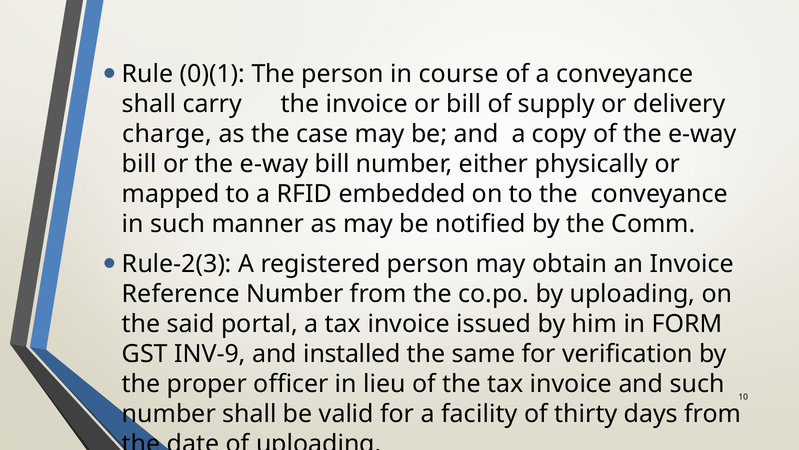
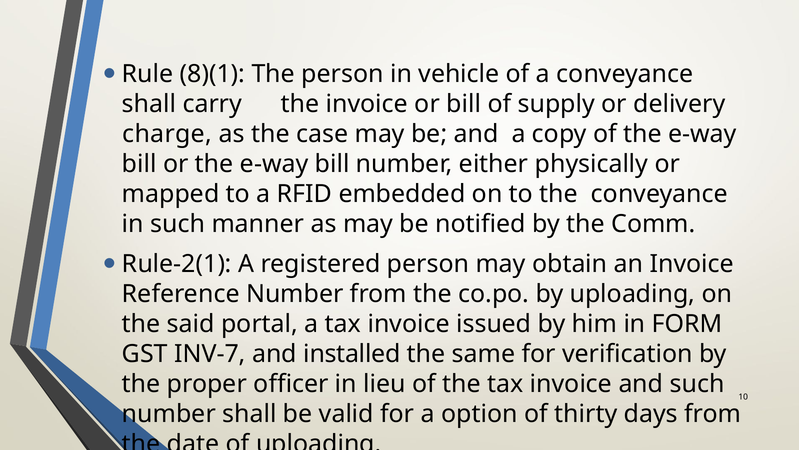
0)(1: 0)(1 -> 8)(1
course: course -> vehicle
Rule-2(3: Rule-2(3 -> Rule-2(1
INV-9: INV-9 -> INV-7
facility: facility -> option
